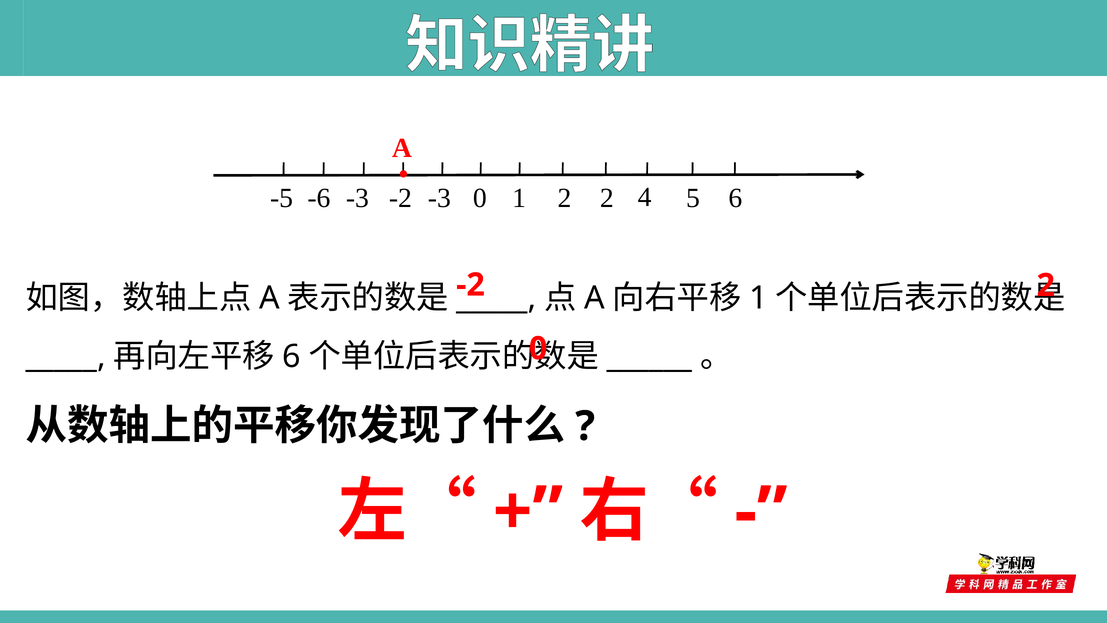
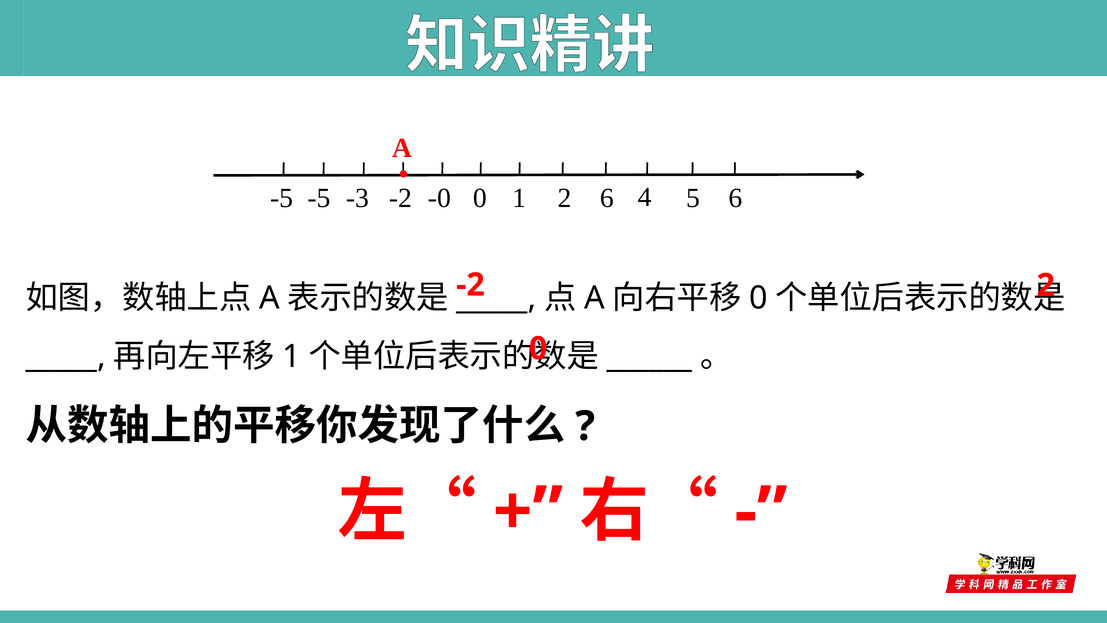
-5 -6: -6 -> -5
-2 -3: -3 -> -0
2 2: 2 -> 6
1 at (758, 298): 1 -> 0
6 at (292, 356): 6 -> 1
